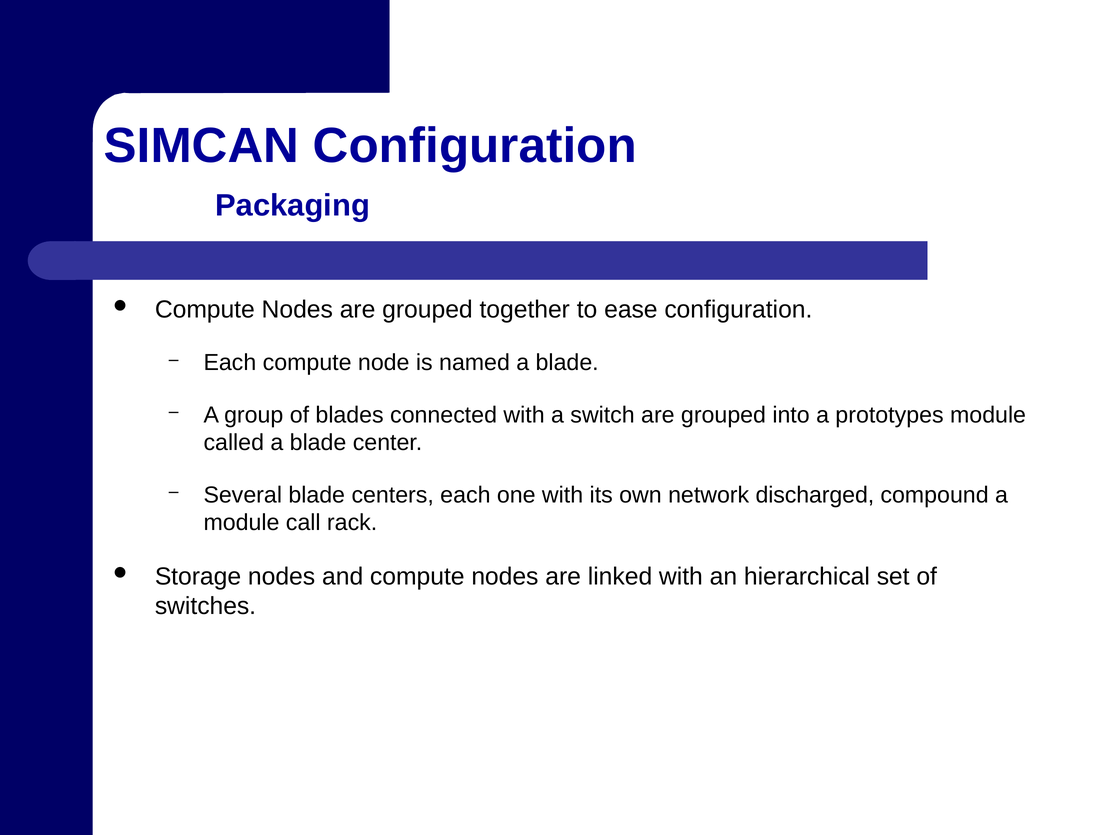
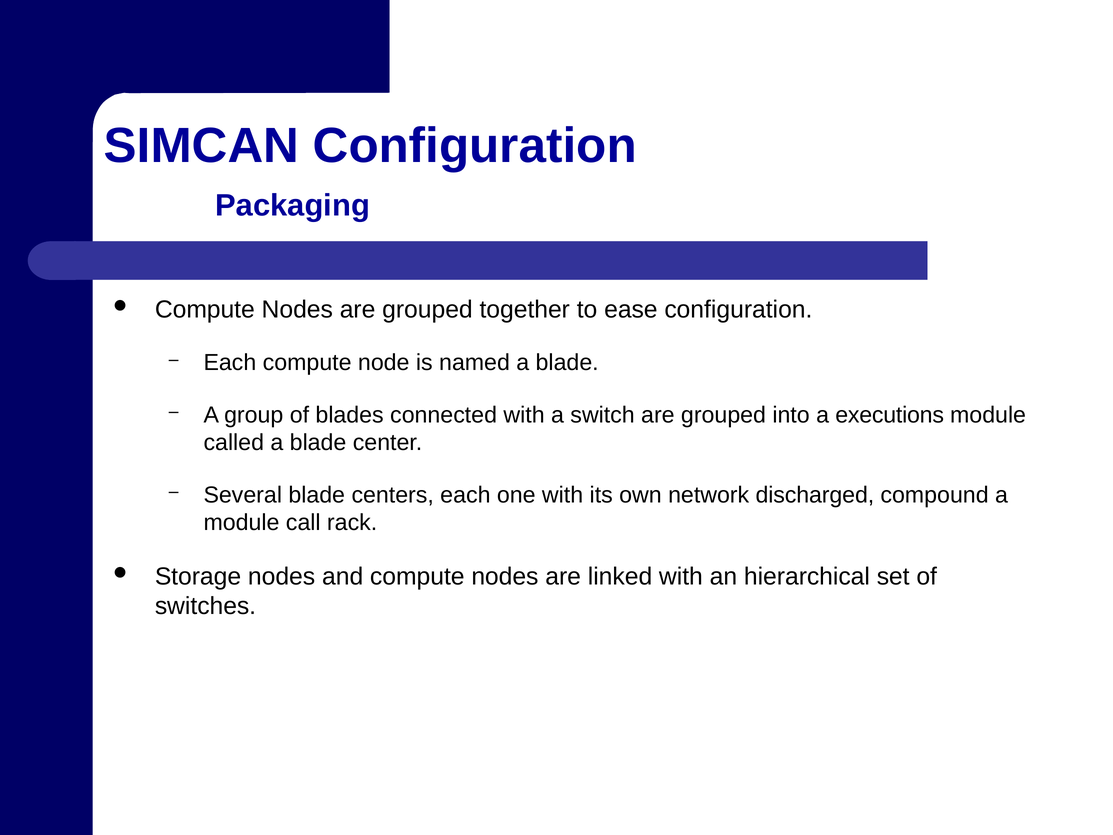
prototypes: prototypes -> executions
